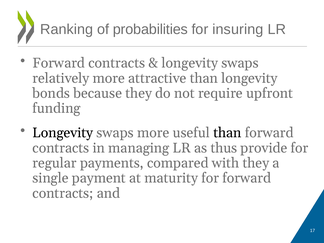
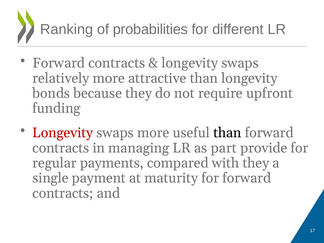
insuring: insuring -> different
Longevity at (63, 133) colour: black -> red
thus: thus -> part
